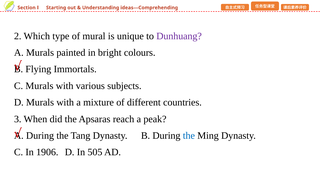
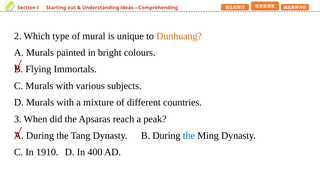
Dunhuang colour: purple -> orange
1906: 1906 -> 1910
505: 505 -> 400
